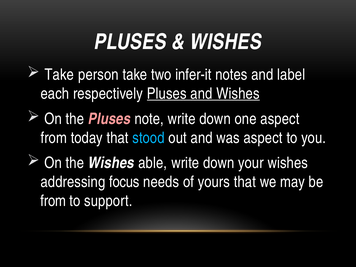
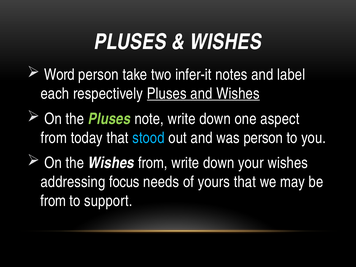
Take at (59, 75): Take -> Word
Pluses at (109, 119) colour: pink -> light green
was aspect: aspect -> person
Wishes able: able -> from
